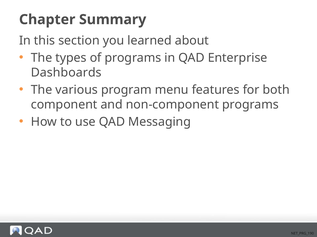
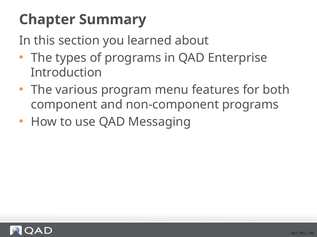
Dashboards: Dashboards -> Introduction
